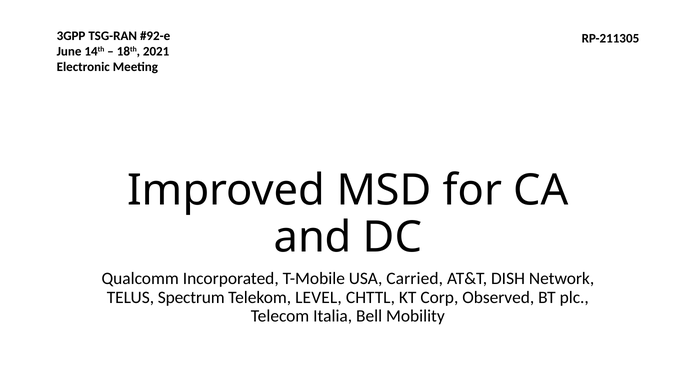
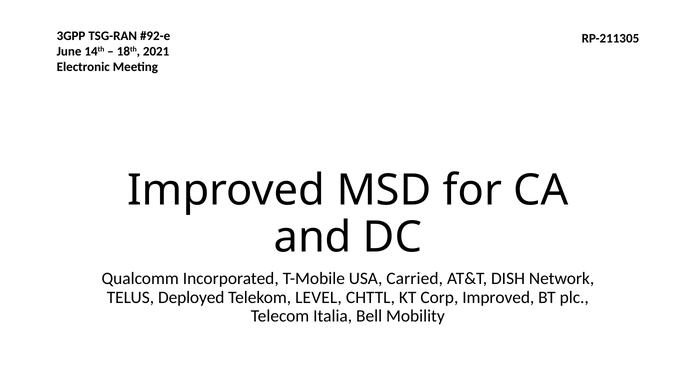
Spectrum: Spectrum -> Deployed
Corp Observed: Observed -> Improved
